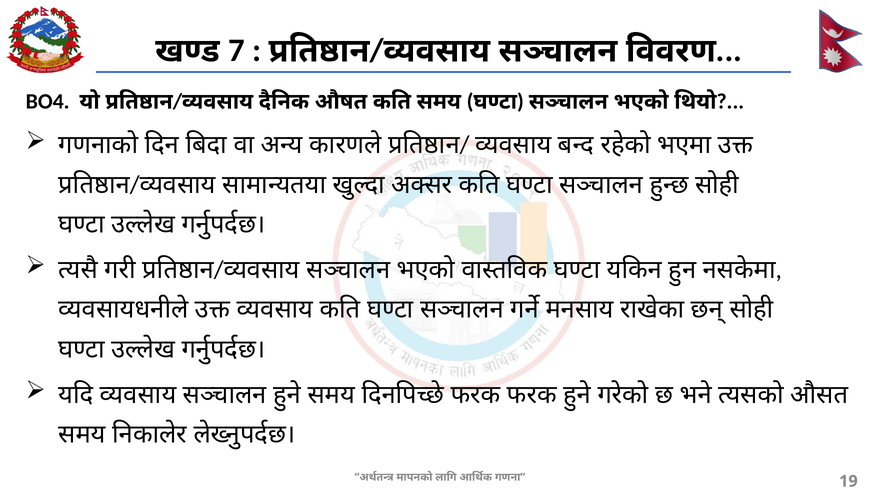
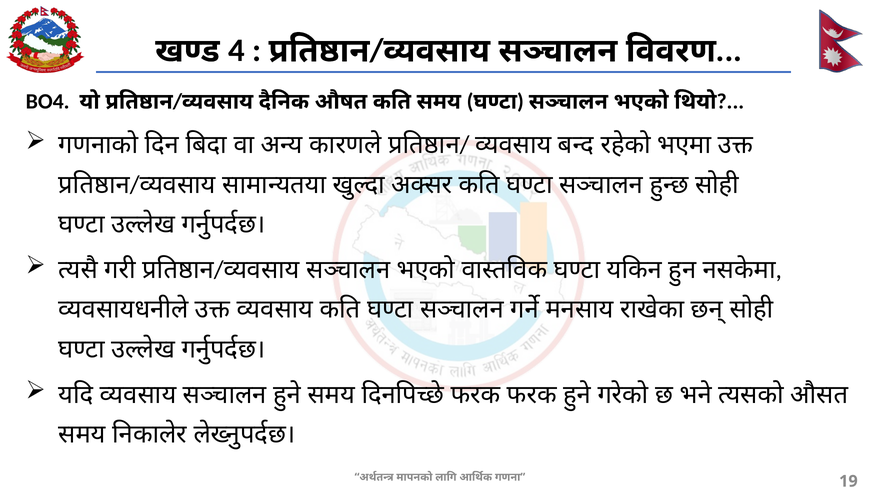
7: 7 -> 4
